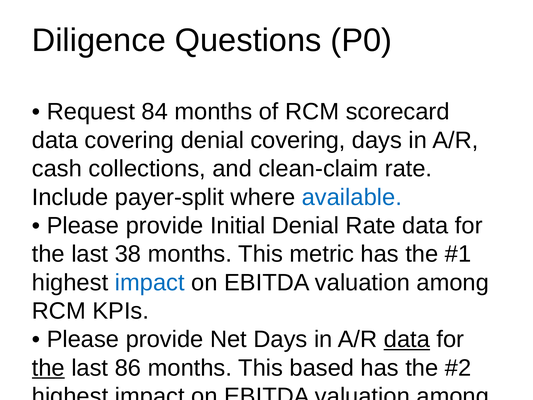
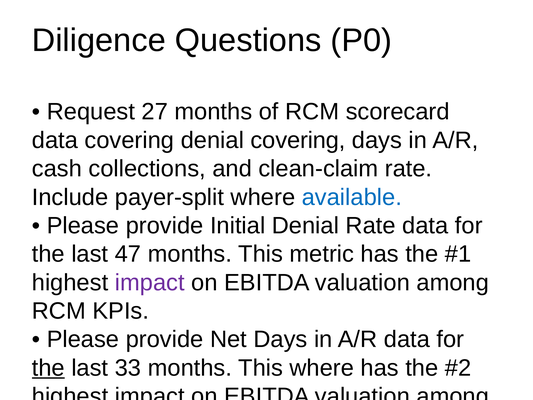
84: 84 -> 27
38: 38 -> 47
impact at (150, 282) colour: blue -> purple
data at (407, 339) underline: present -> none
86: 86 -> 33
This based: based -> where
